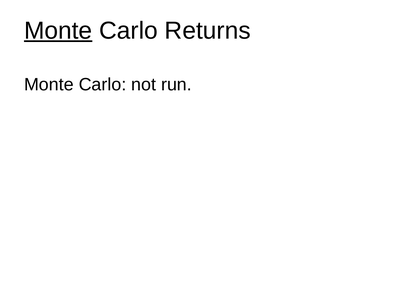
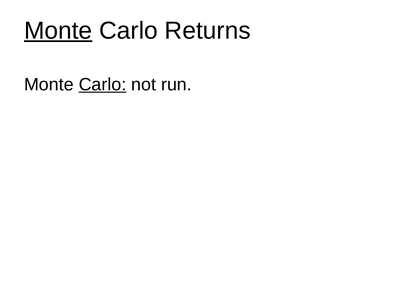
Carlo at (103, 84) underline: none -> present
